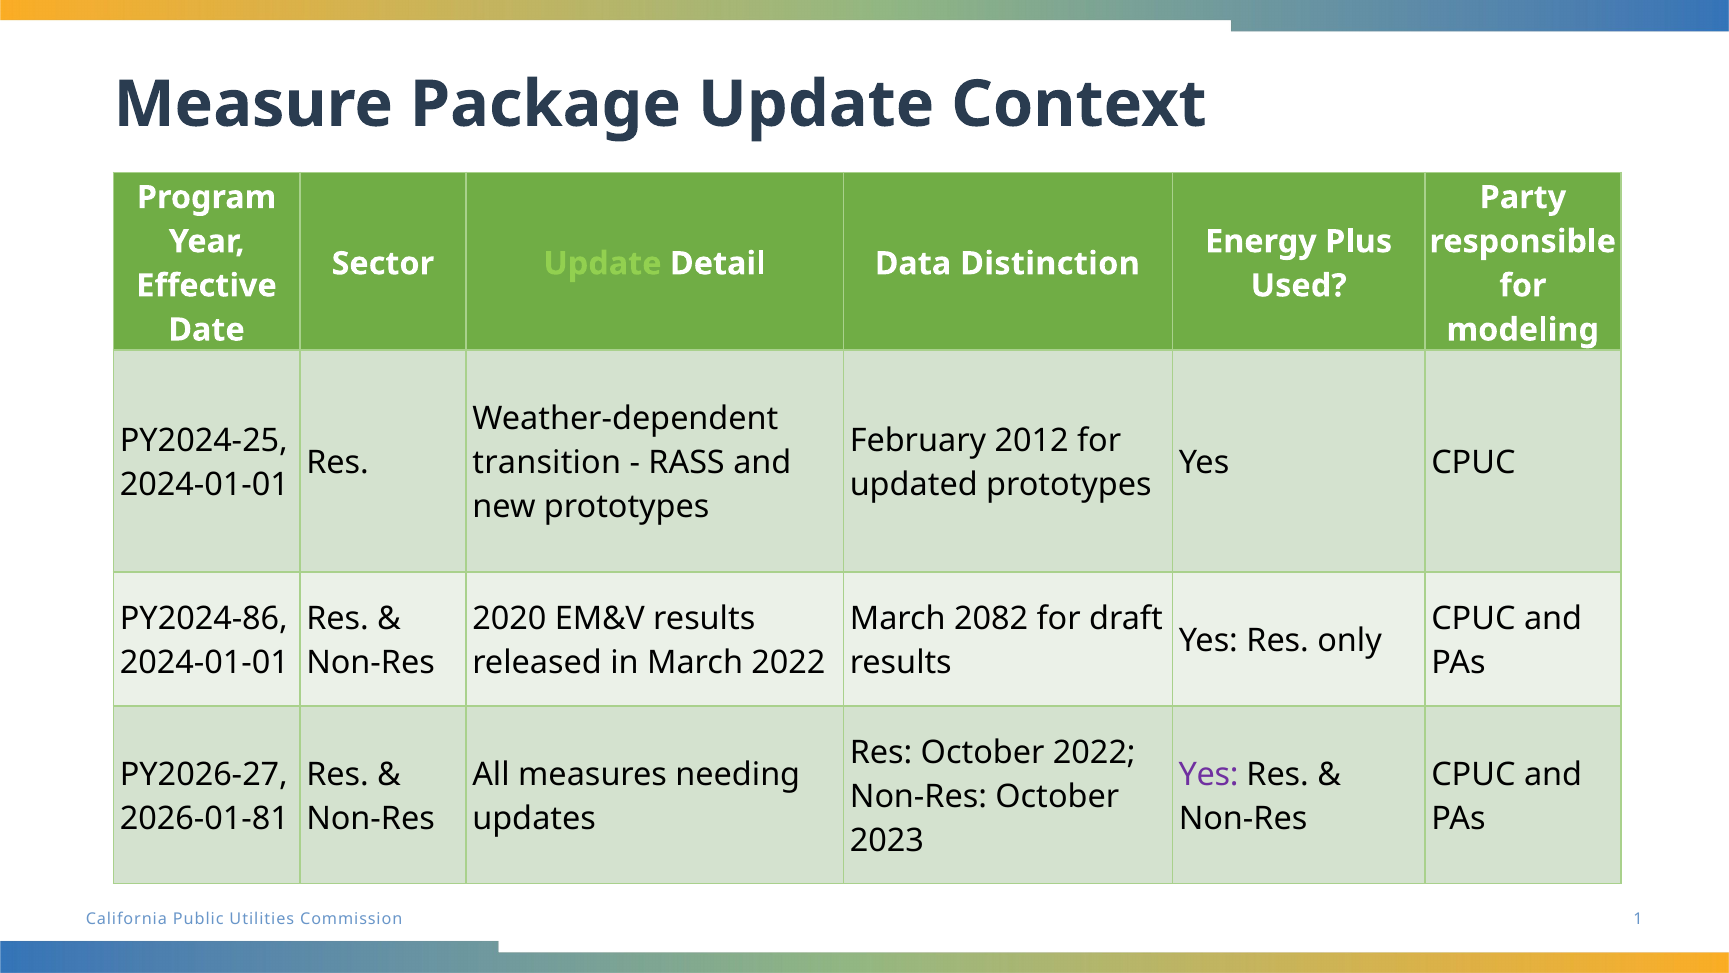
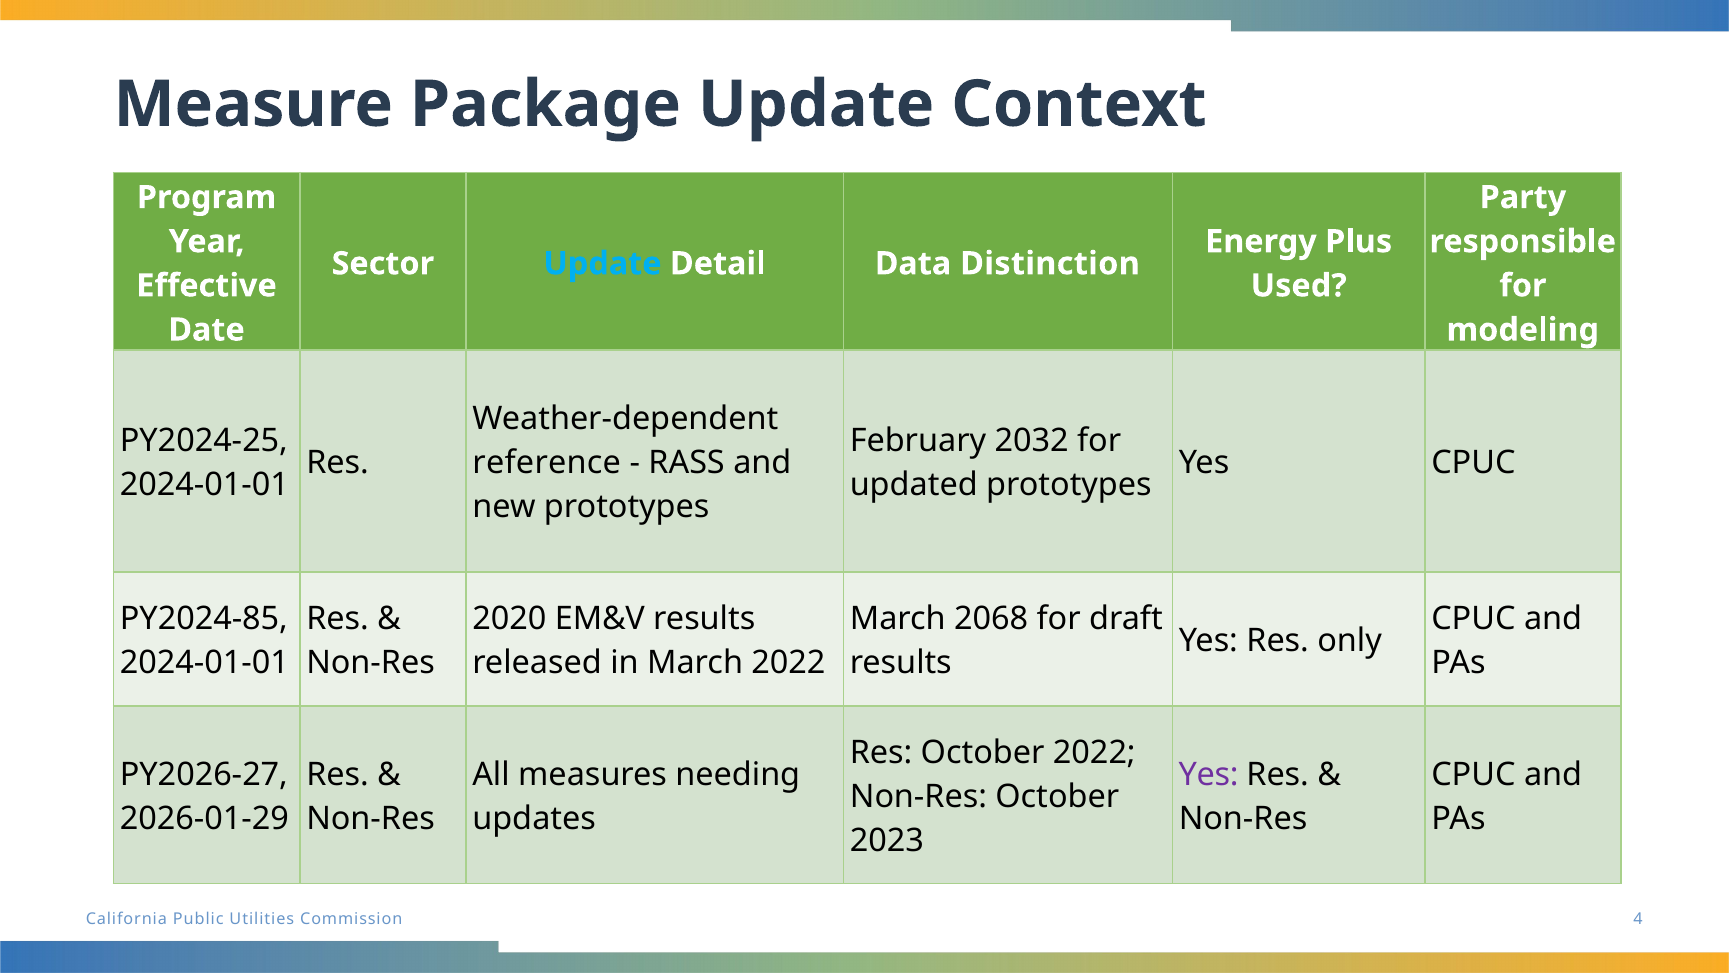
Update at (602, 264) colour: light green -> light blue
2012: 2012 -> 2032
transition: transition -> reference
PY2024-86: PY2024-86 -> PY2024-85
2082: 2082 -> 2068
2026-01-81: 2026-01-81 -> 2026-01-29
1: 1 -> 4
